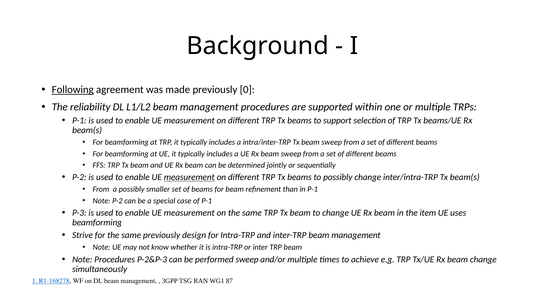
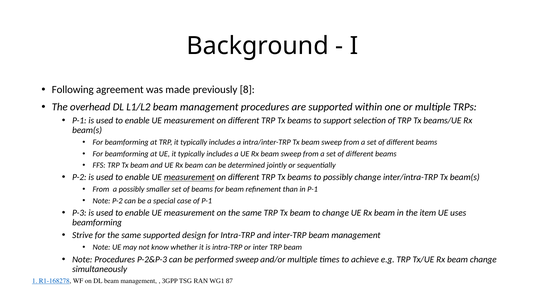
Following underline: present -> none
0: 0 -> 8
reliability: reliability -> overhead
same previously: previously -> supported
